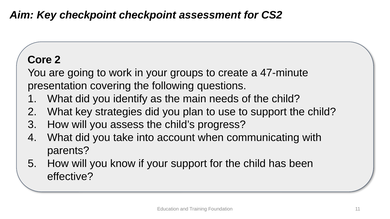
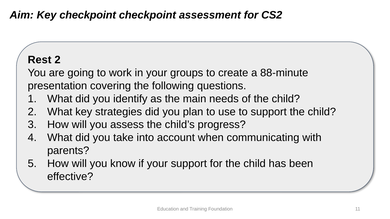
Core: Core -> Rest
47-minute: 47-minute -> 88-minute
